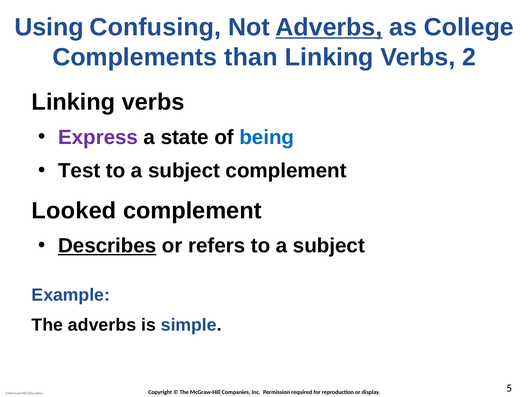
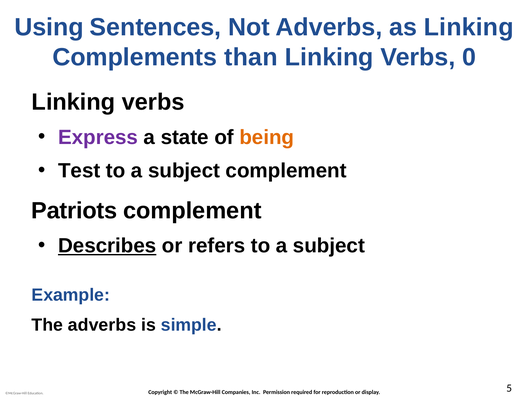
Confusing: Confusing -> Sentences
Adverbs at (329, 27) underline: present -> none
as College: College -> Linking
2: 2 -> 0
being colour: blue -> orange
Looked: Looked -> Patriots
